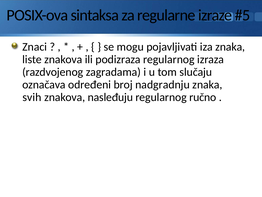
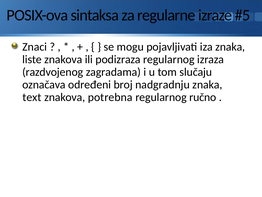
svih: svih -> text
nasleđuju: nasleđuju -> potrebna
